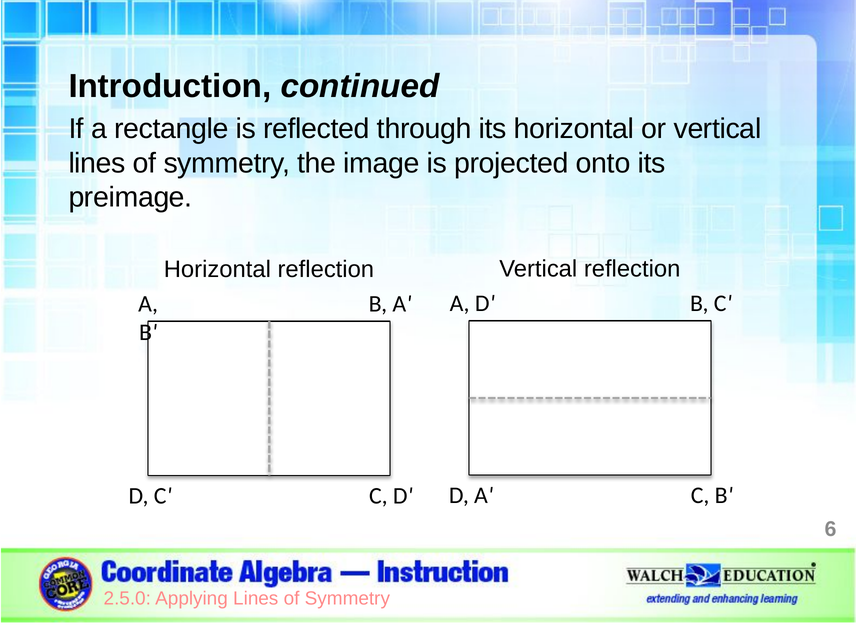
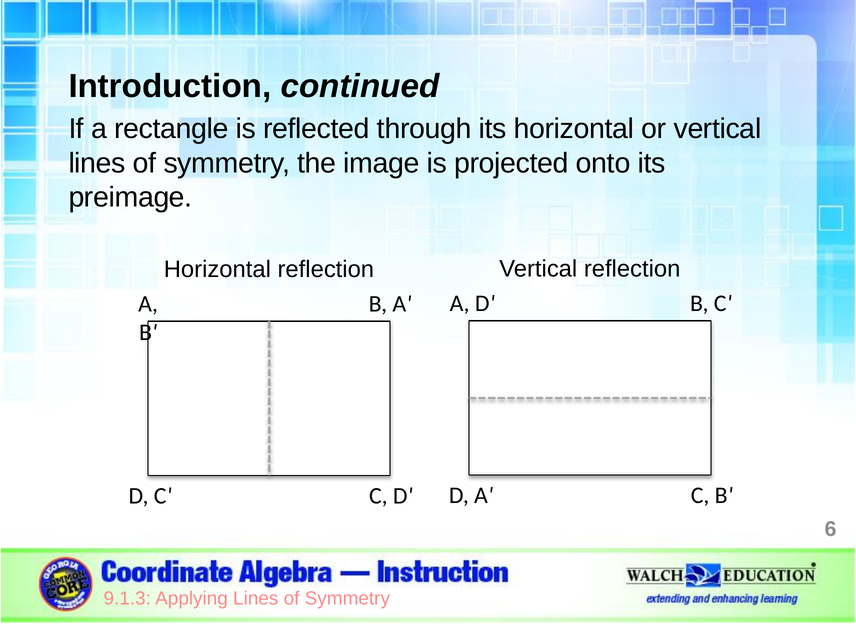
2.5.0: 2.5.0 -> 9.1.3
